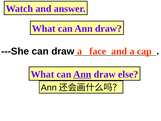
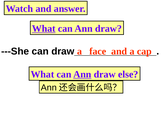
What at (44, 28) underline: none -> present
